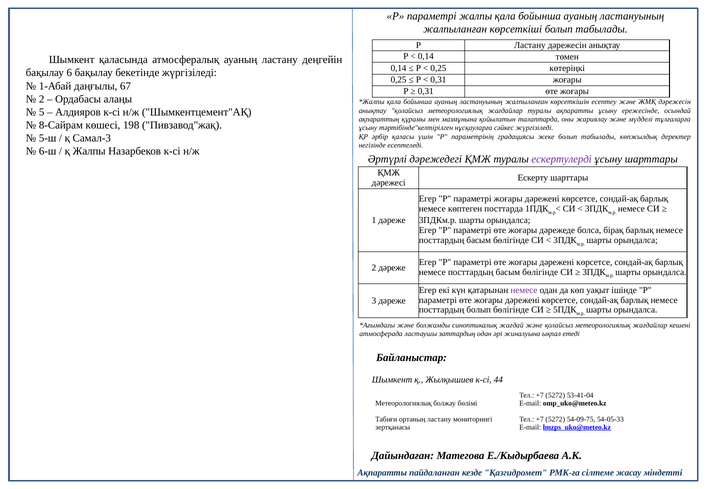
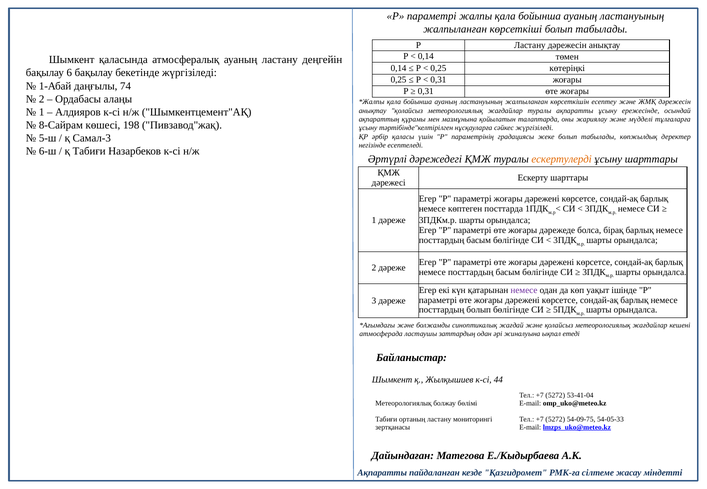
67: 67 -> 74
5 at (42, 112): 5 -> 1
қ Жалпы: Жалпы -> Табиғи
ескертулерді colour: purple -> orange
